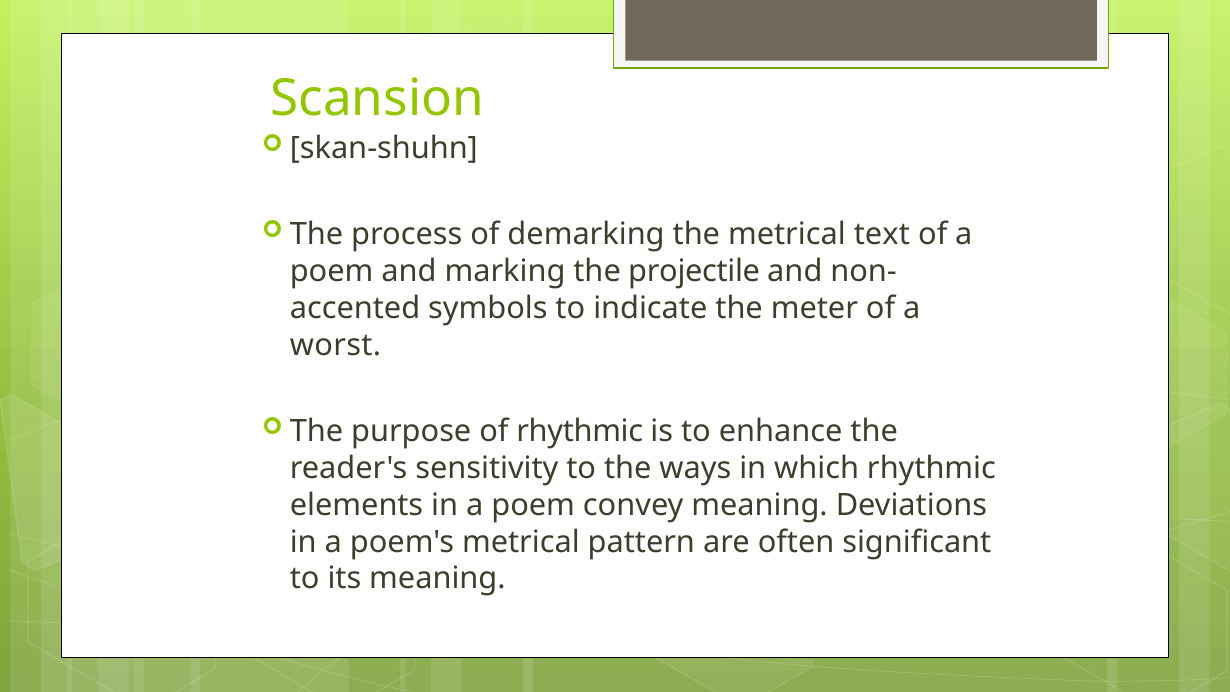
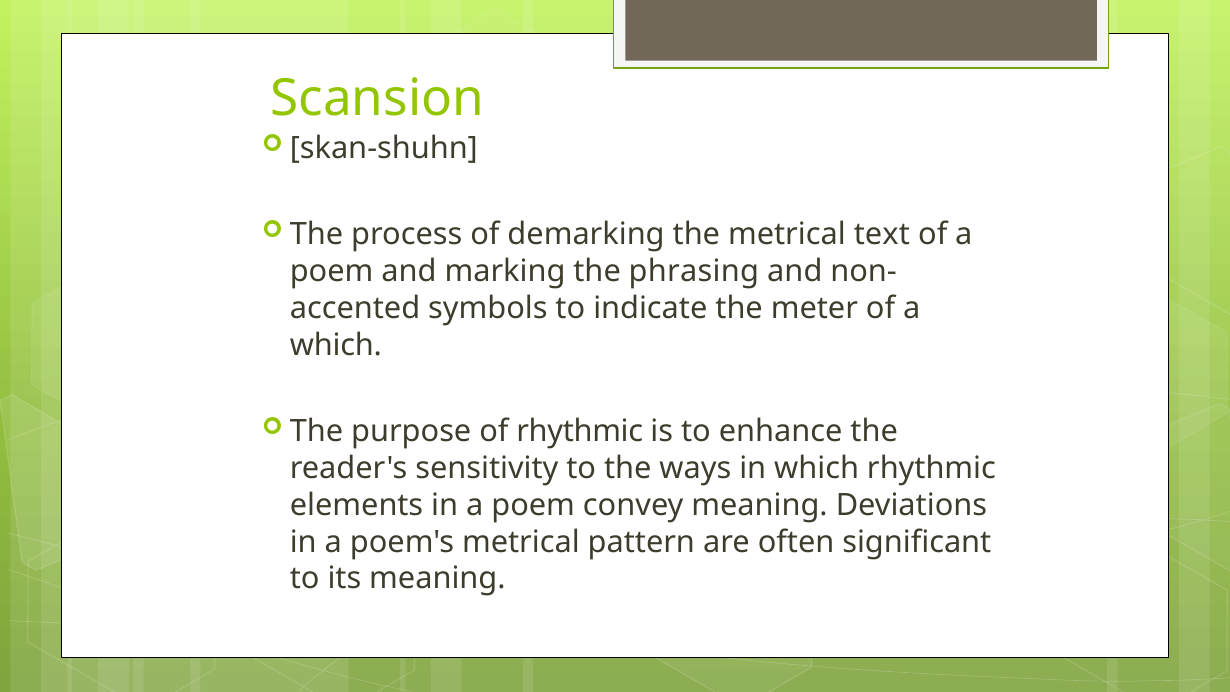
projectile: projectile -> phrasing
worst at (336, 345): worst -> which
